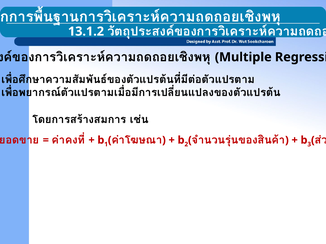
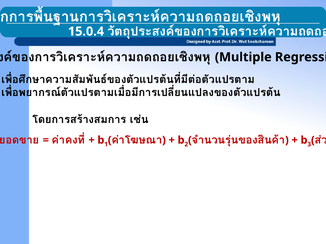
13.1.2: 13.1.2 -> 15.0.4
